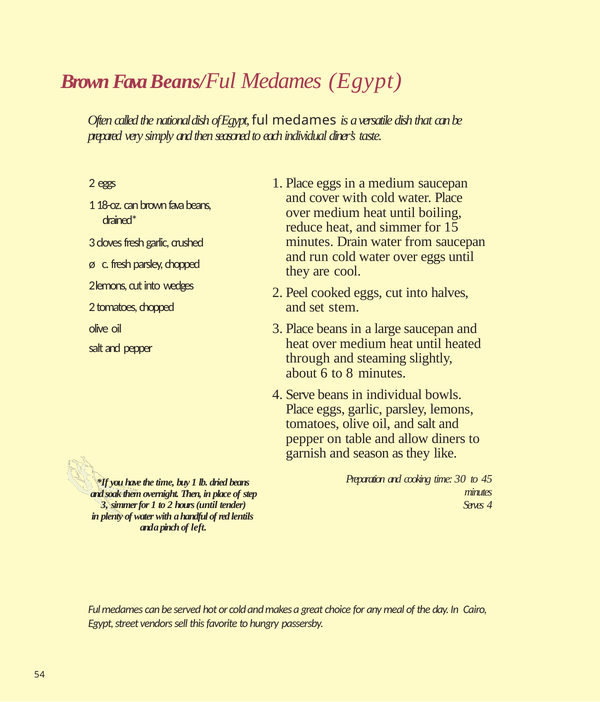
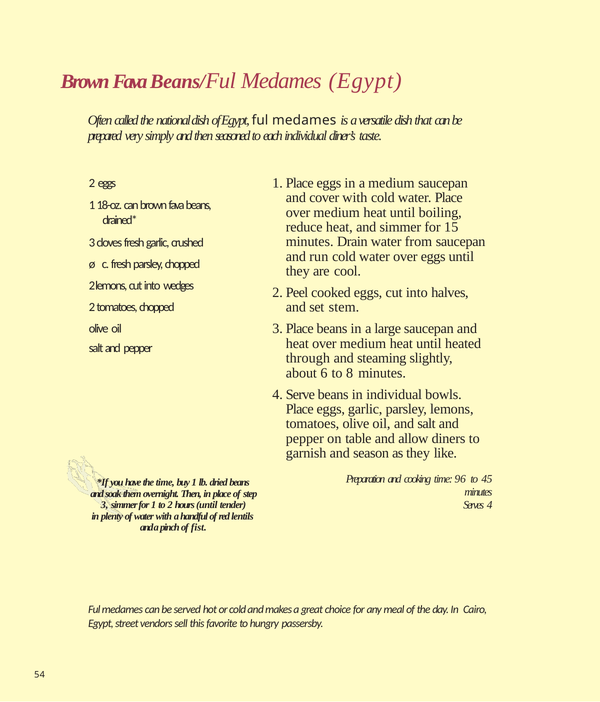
30: 30 -> 96
left: left -> fist
